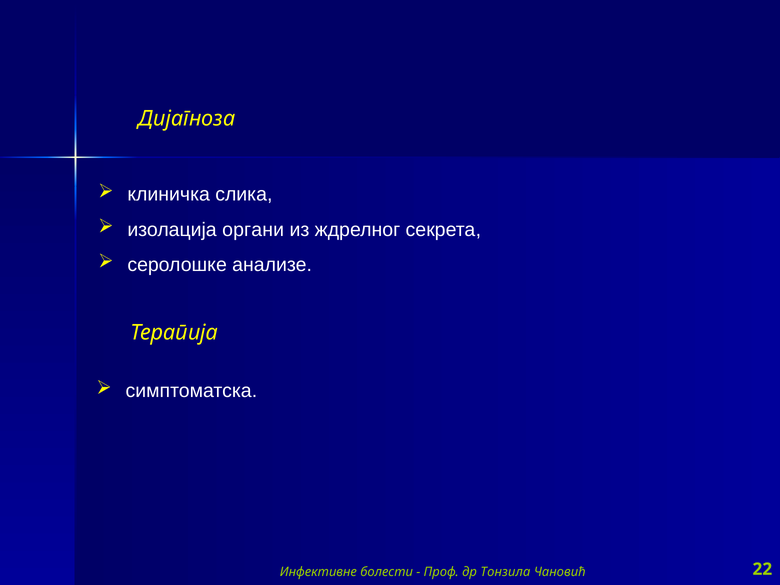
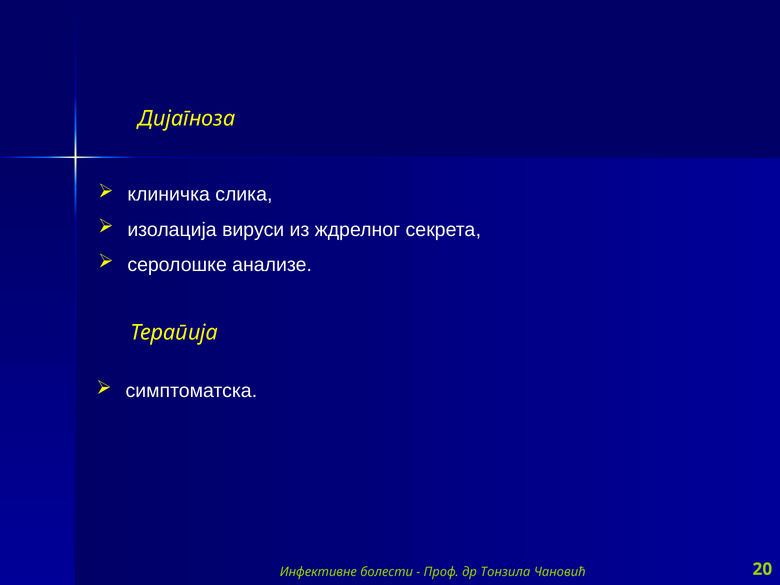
органи: органи -> вируси
22: 22 -> 20
